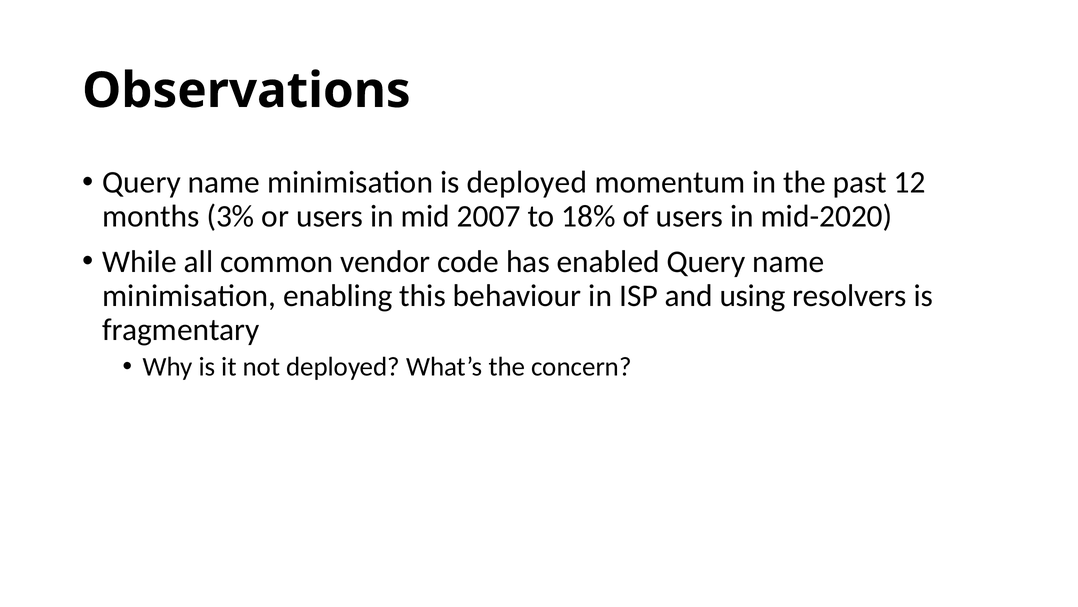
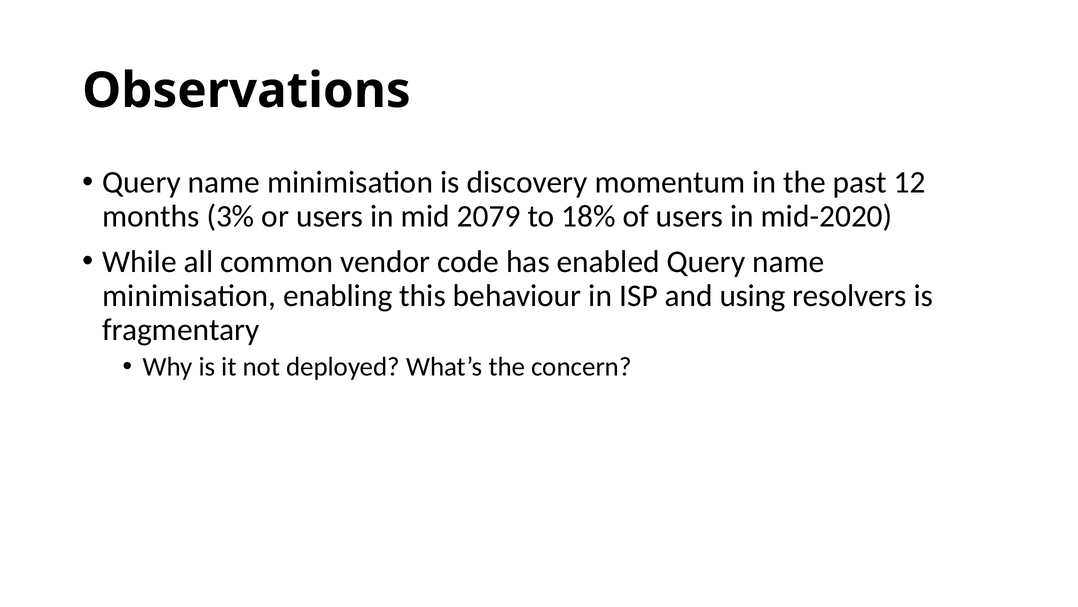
is deployed: deployed -> discovery
2007: 2007 -> 2079
